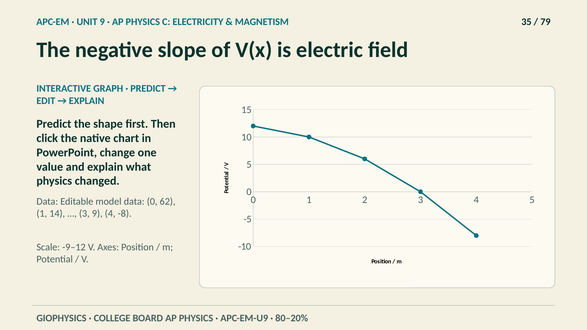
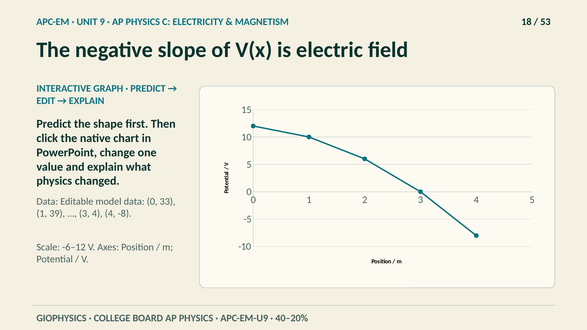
35: 35 -> 18
79: 79 -> 53
62: 62 -> 33
14: 14 -> 39
9 at (97, 214): 9 -> 4
-9–12: -9–12 -> -6–12
80–20%: 80–20% -> 40–20%
